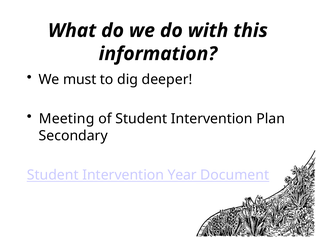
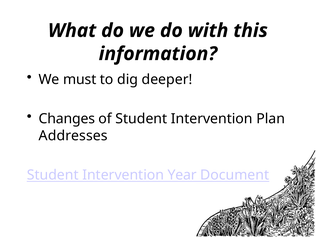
Meeting: Meeting -> Changes
Secondary: Secondary -> Addresses
